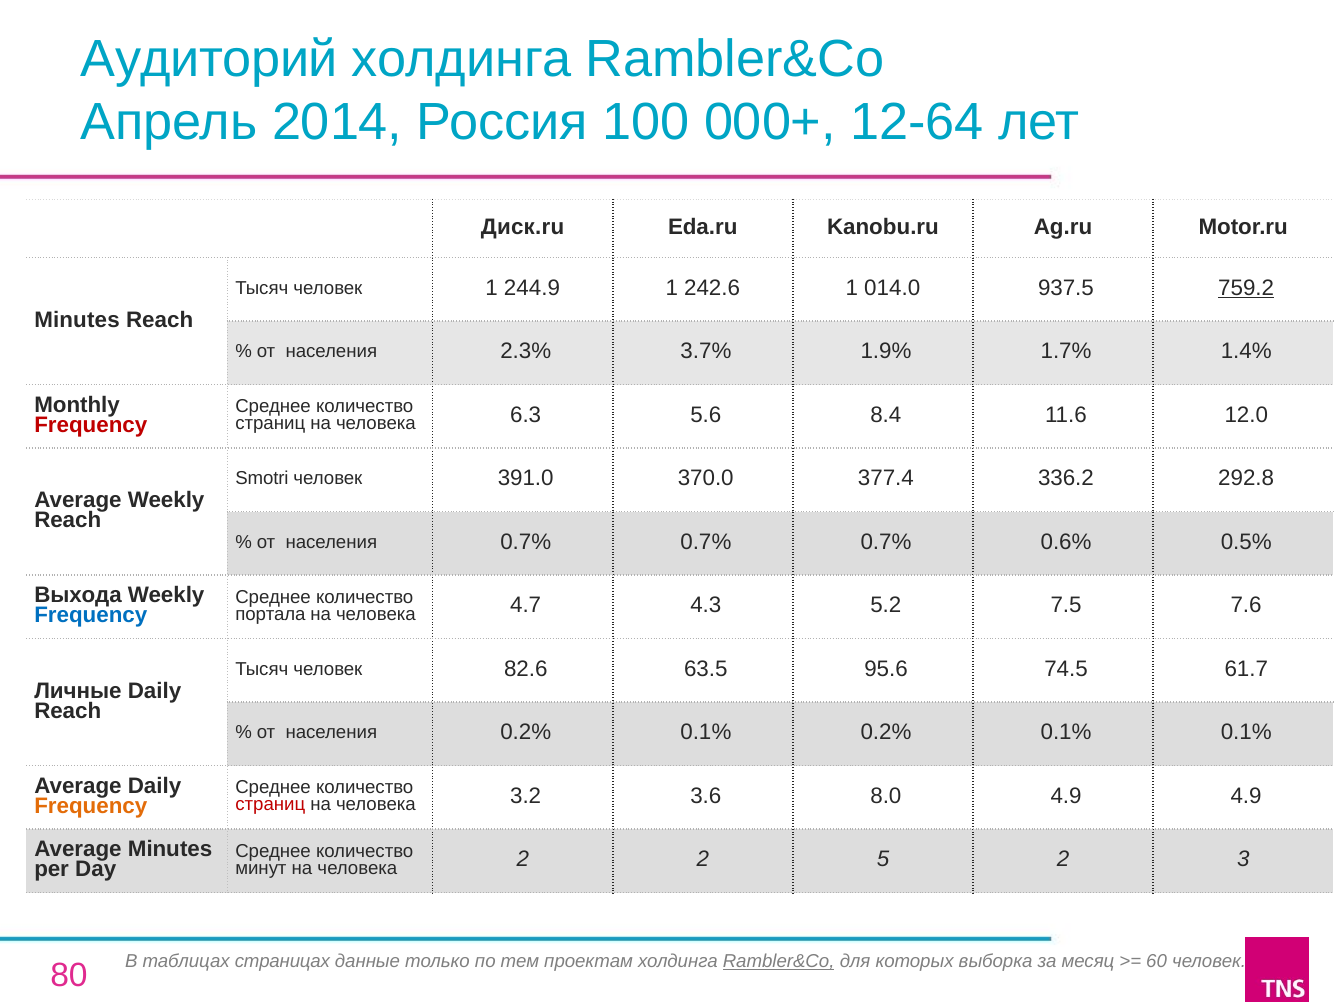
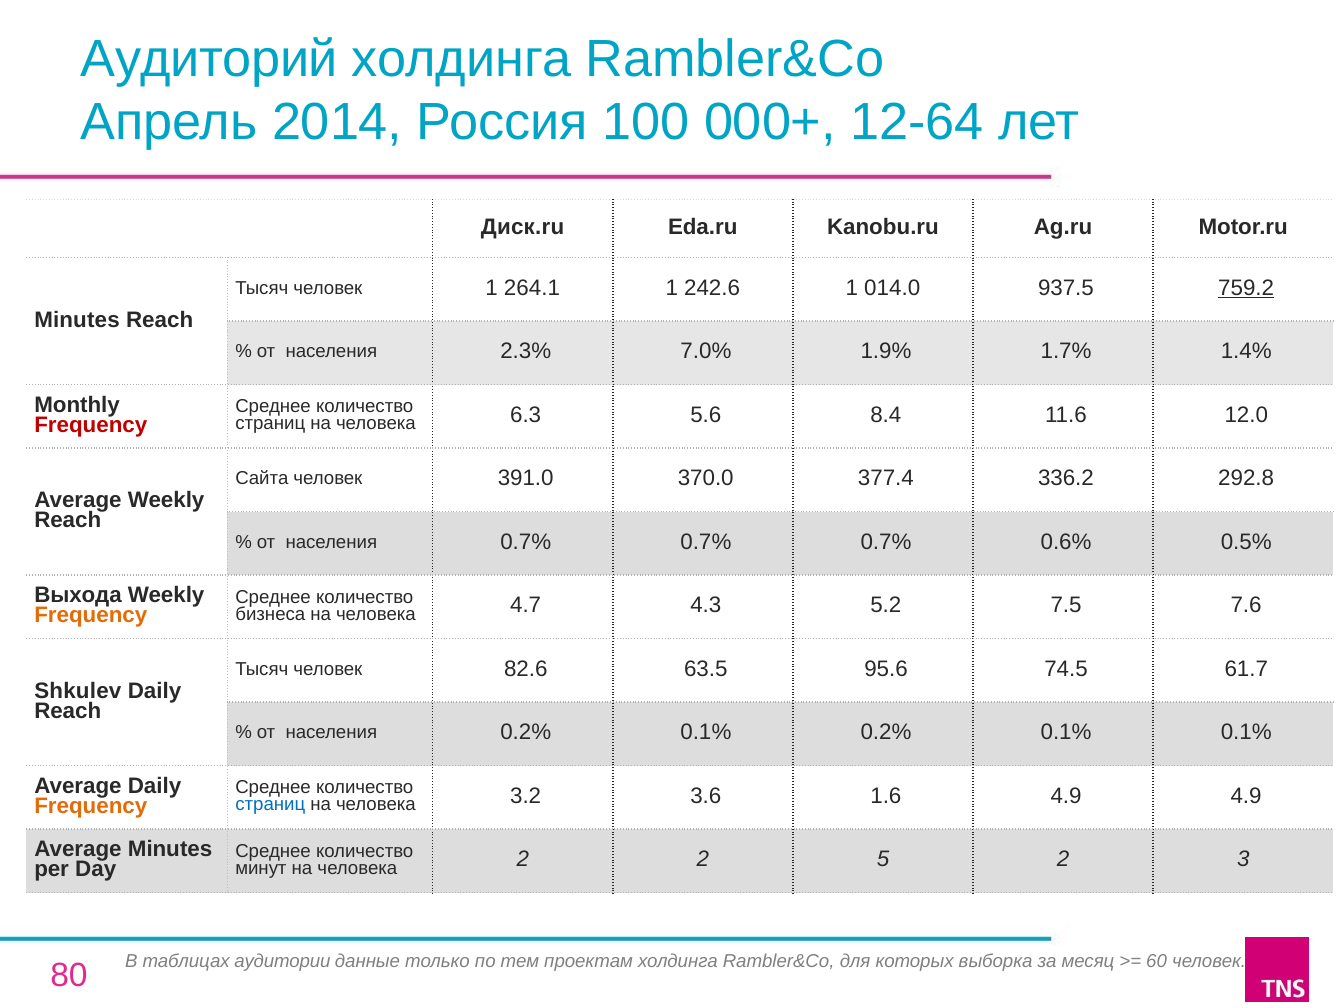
244.9: 244.9 -> 264.1
3.7%: 3.7% -> 7.0%
Smotri: Smotri -> Сайта
Frequency at (91, 615) colour: blue -> orange
портала: портала -> бизнеса
Личные: Личные -> Shkulev
страниц at (270, 804) colour: red -> blue
8.0: 8.0 -> 1.6
страницах: страницах -> аудитории
Rambler&Co at (779, 962) underline: present -> none
